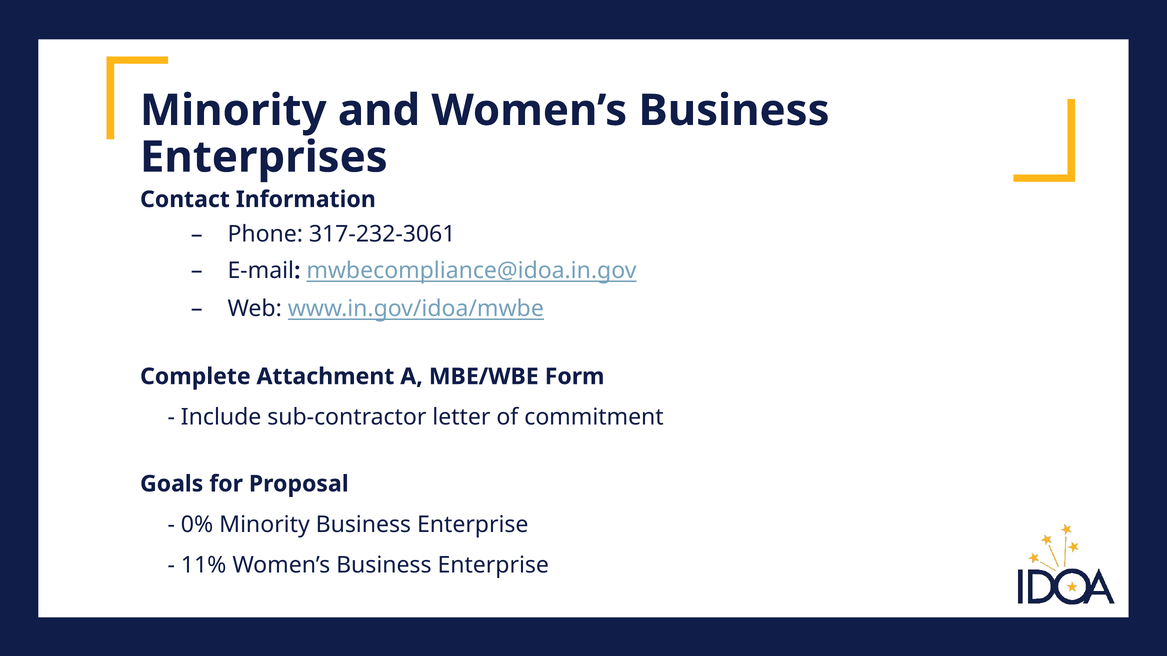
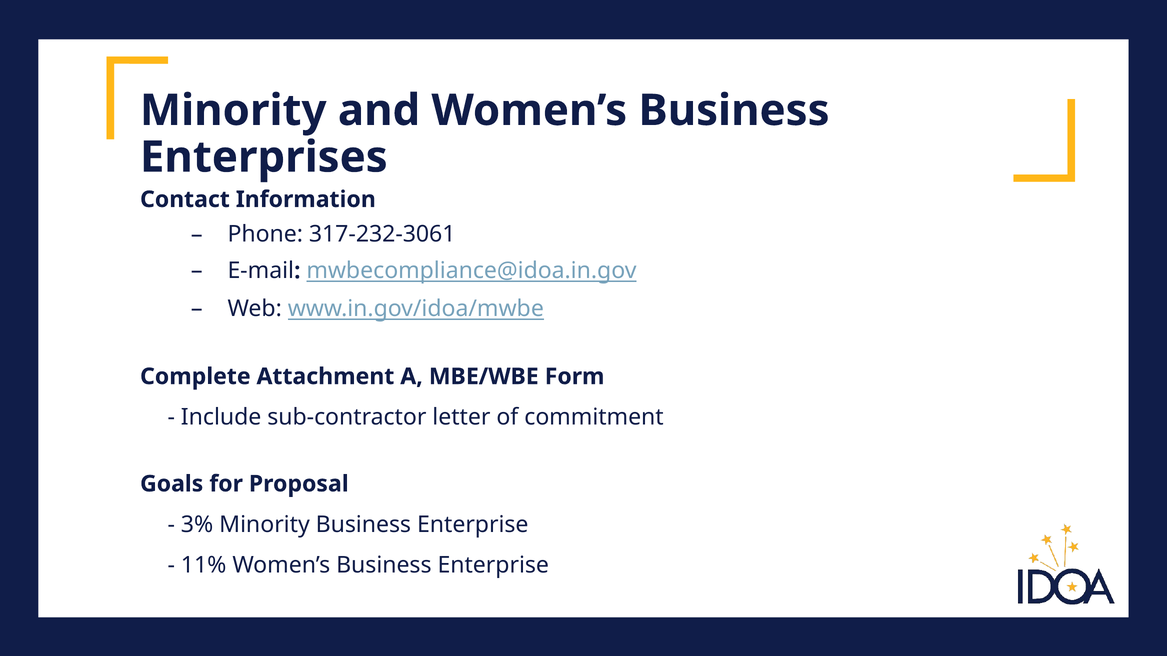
0%: 0% -> 3%
